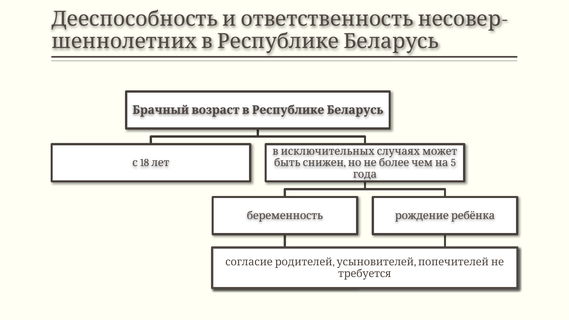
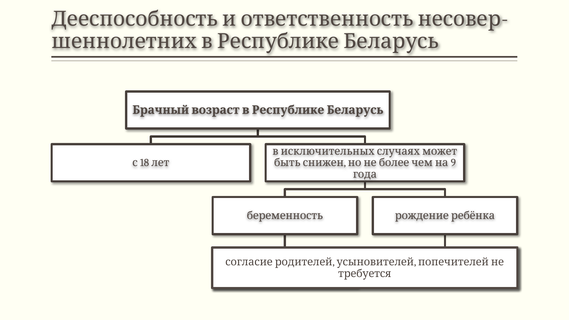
5: 5 -> 9
